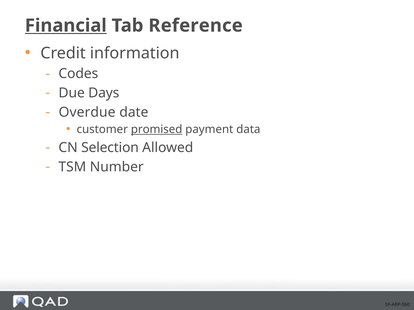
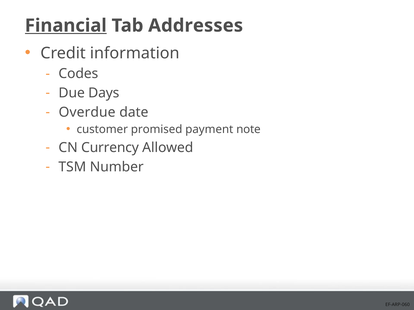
Reference: Reference -> Addresses
promised underline: present -> none
data: data -> note
Selection: Selection -> Currency
